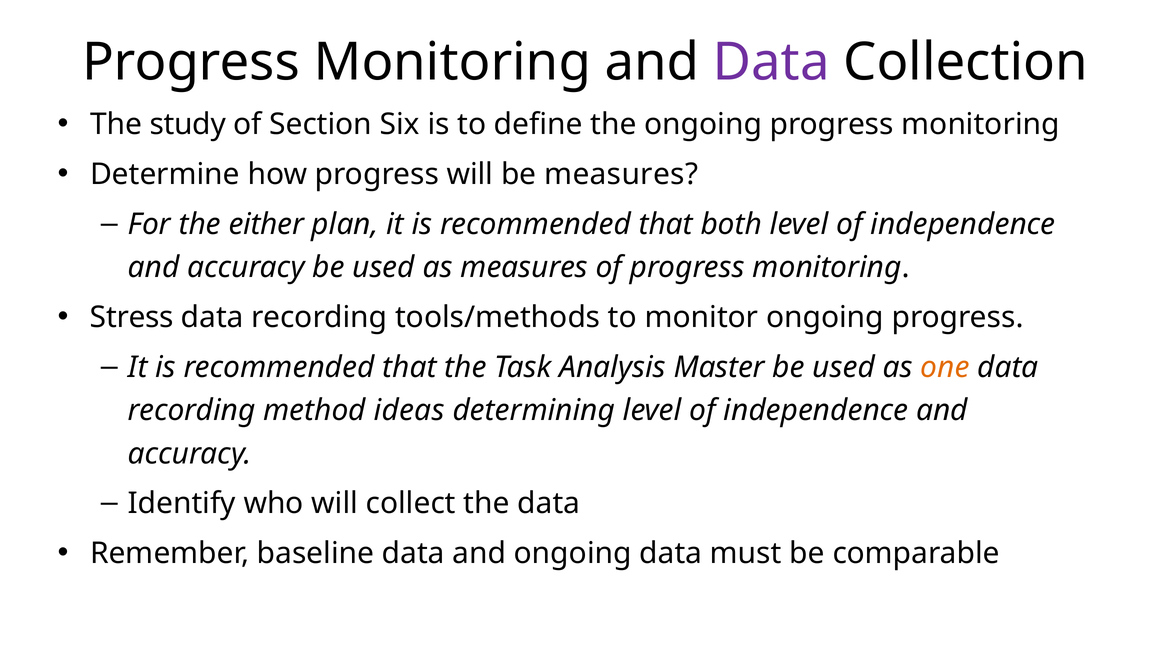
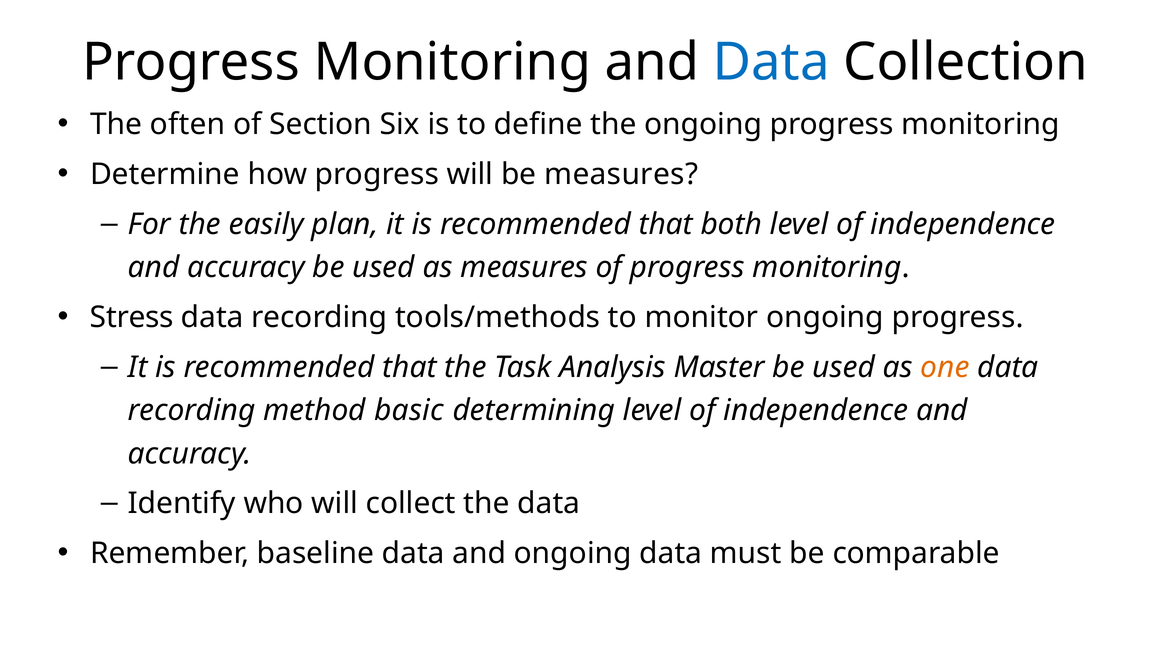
Data at (771, 62) colour: purple -> blue
study: study -> often
either: either -> easily
ideas: ideas -> basic
